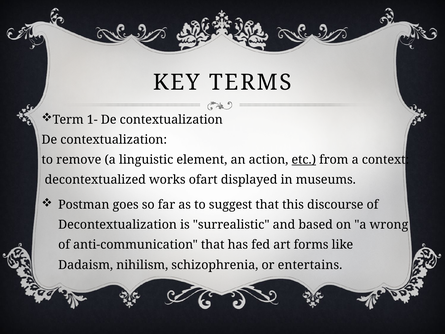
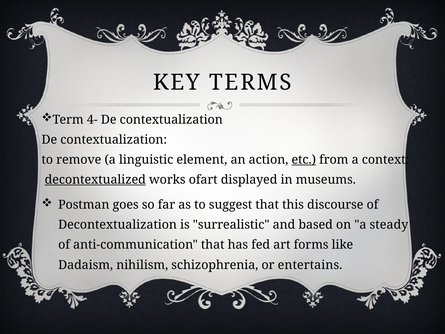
1-: 1- -> 4-
decontextualized underline: none -> present
wrong: wrong -> steady
